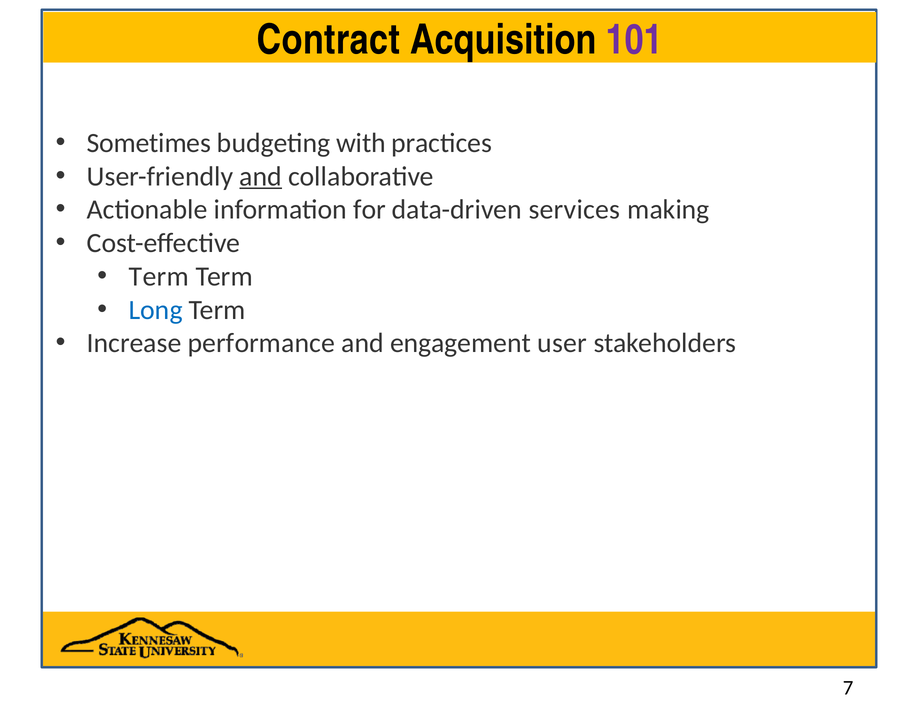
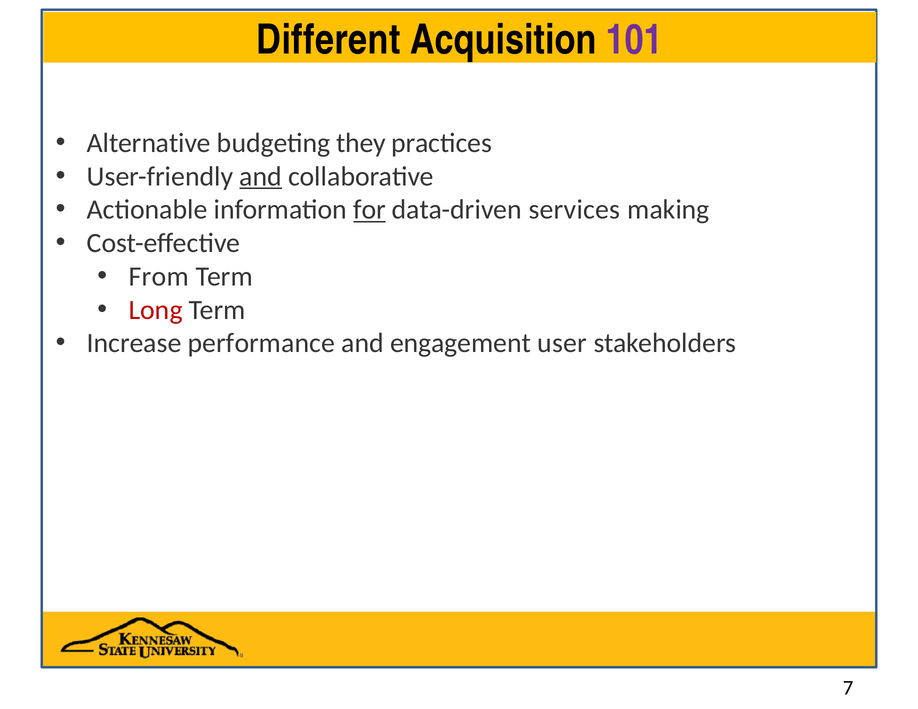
Contract: Contract -> Different
Sometimes: Sometimes -> Alternative
with: with -> they
for underline: none -> present
Term at (159, 277): Term -> From
Long colour: blue -> red
